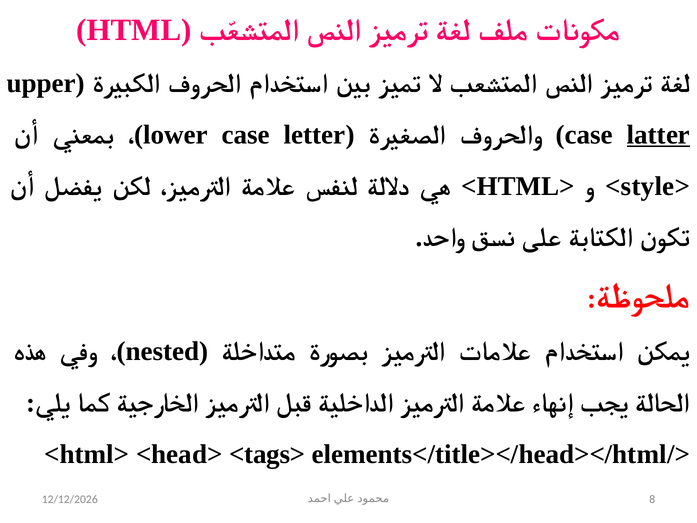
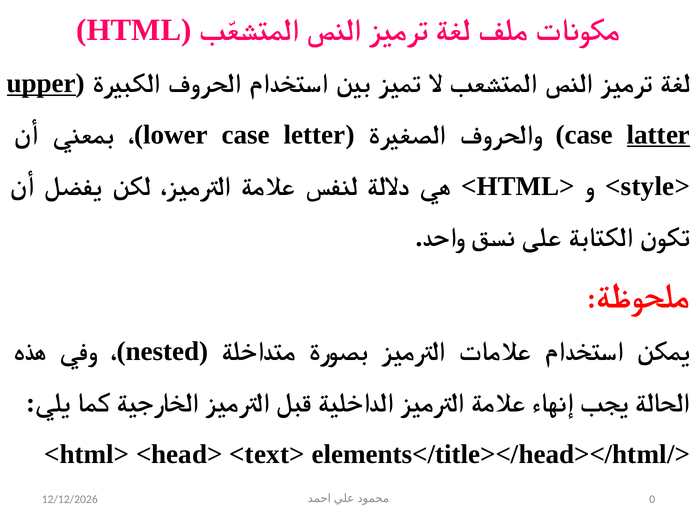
upper underline: none -> present
<tags>: <tags> -> <text>
8: 8 -> 0
